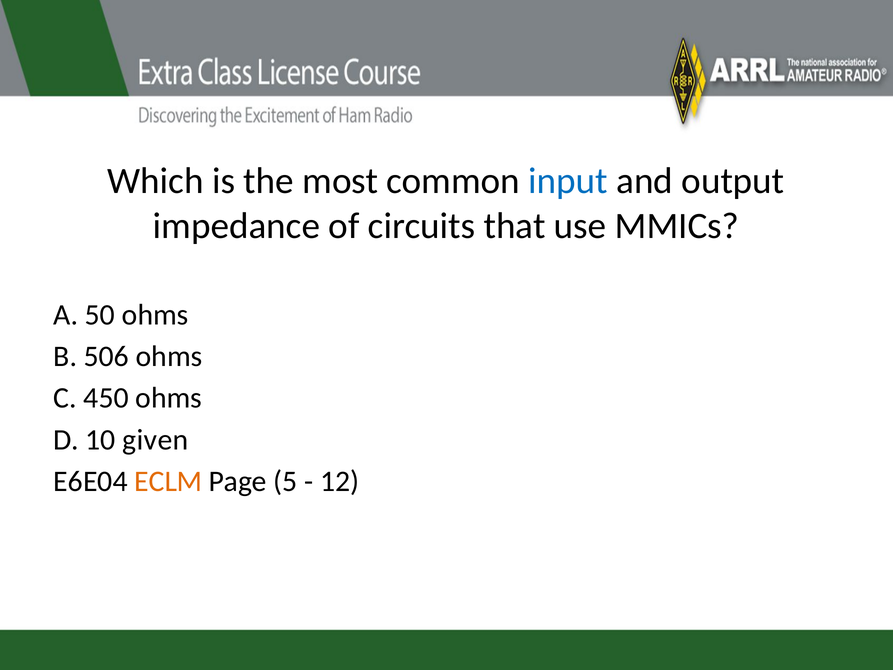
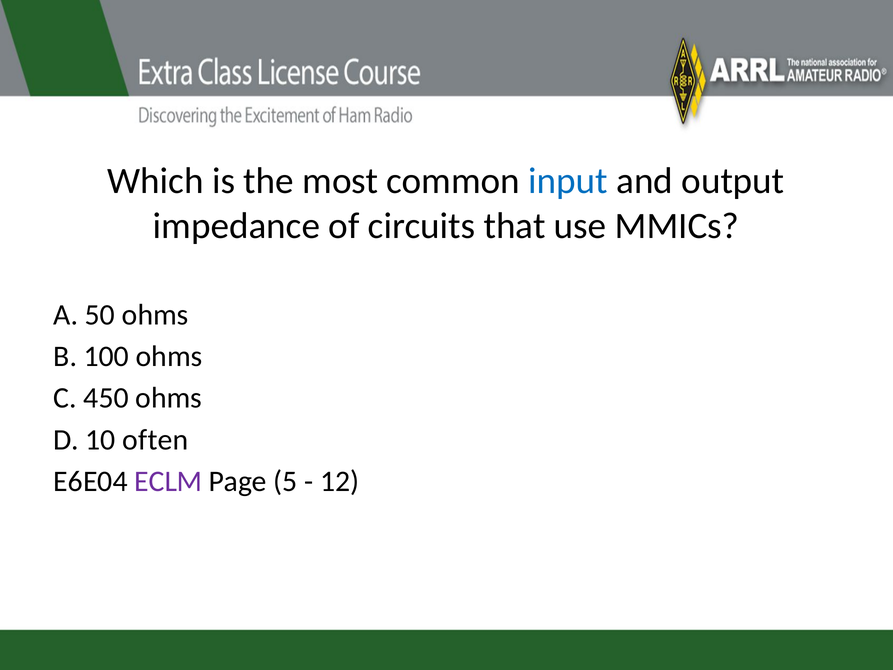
506: 506 -> 100
given: given -> often
ECLM colour: orange -> purple
